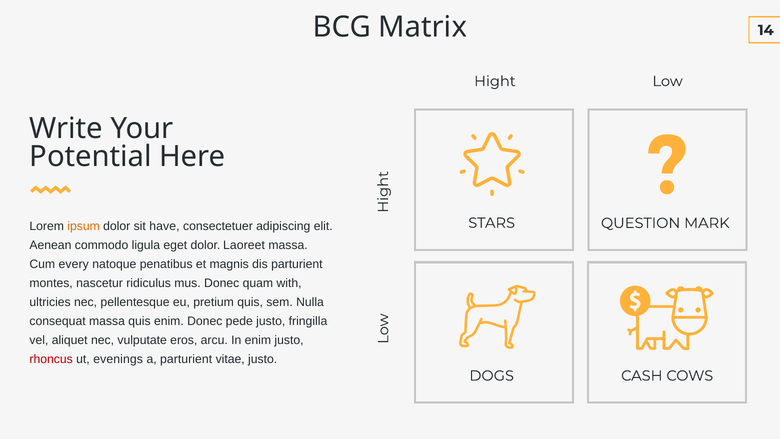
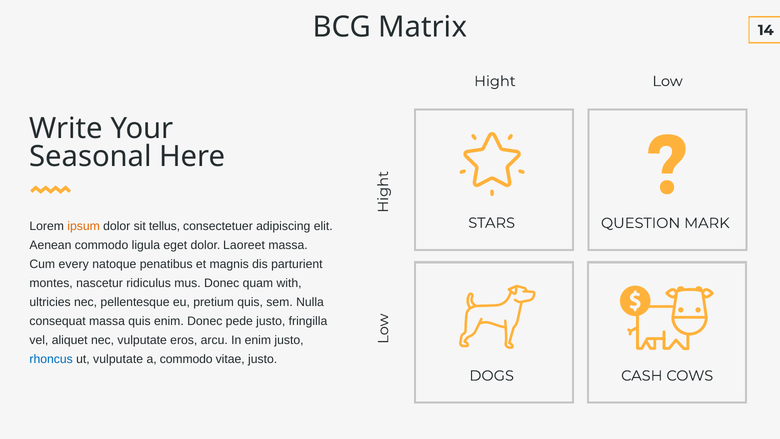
Potential: Potential -> Seasonal
have: have -> tellus
rhoncus colour: red -> blue
ut evenings: evenings -> vulputate
a parturient: parturient -> commodo
